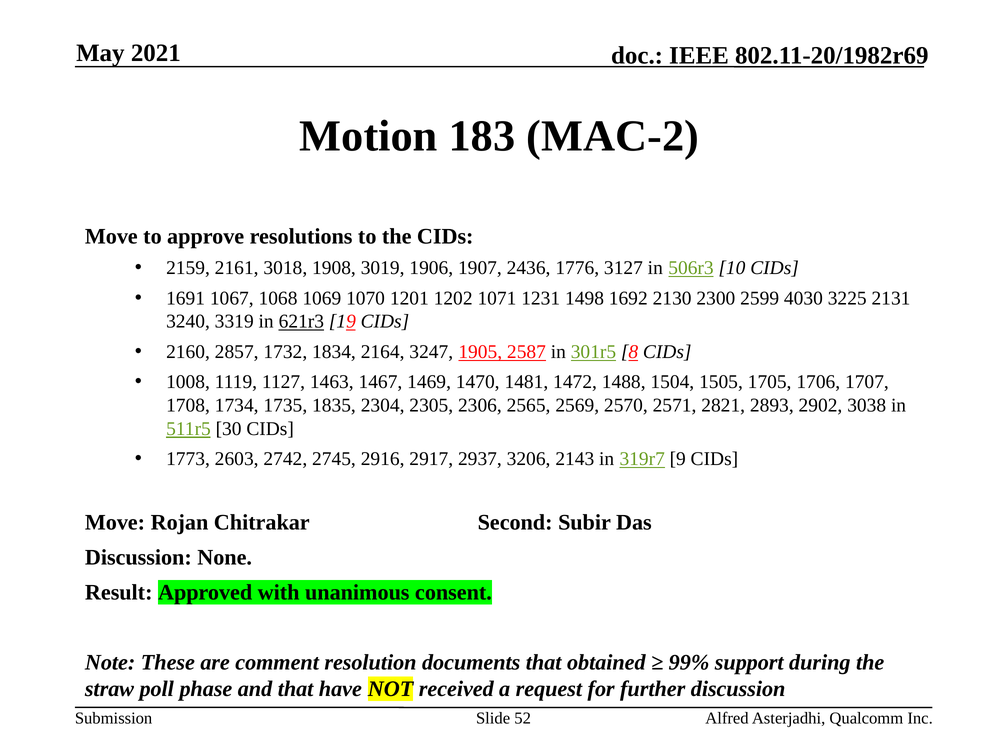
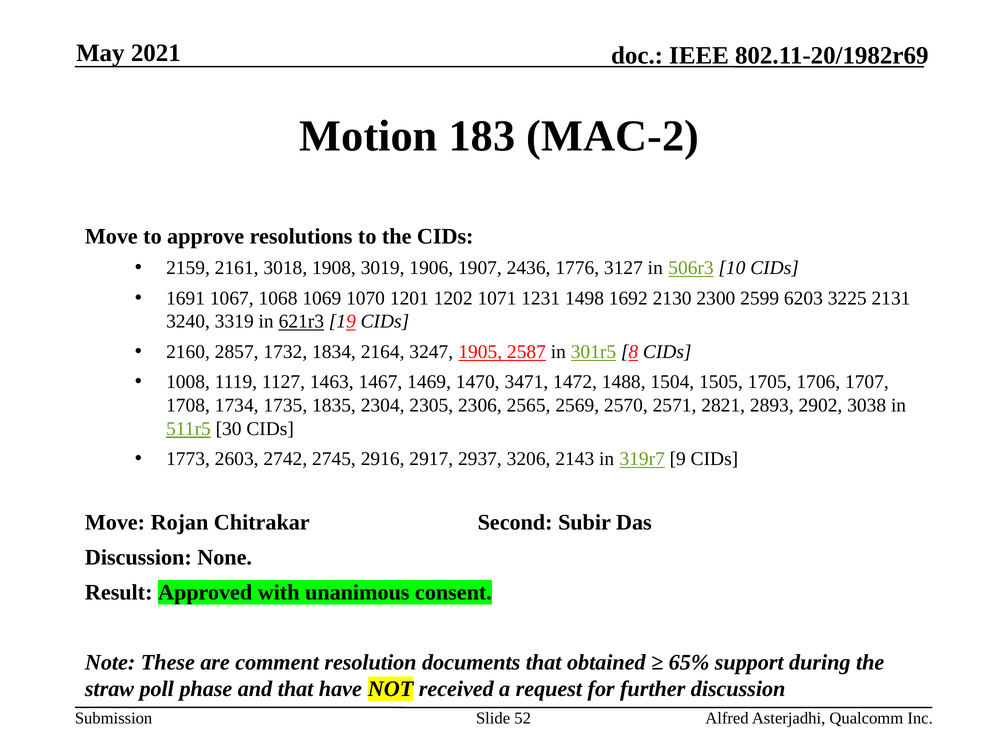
4030: 4030 -> 6203
1481: 1481 -> 3471
99%: 99% -> 65%
